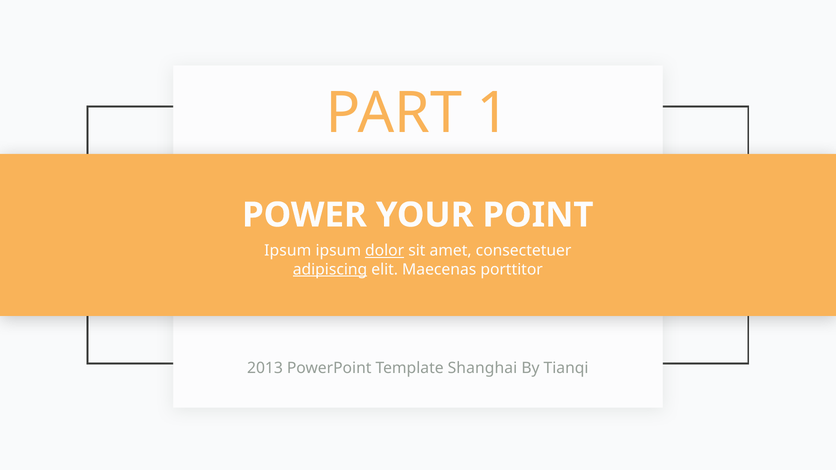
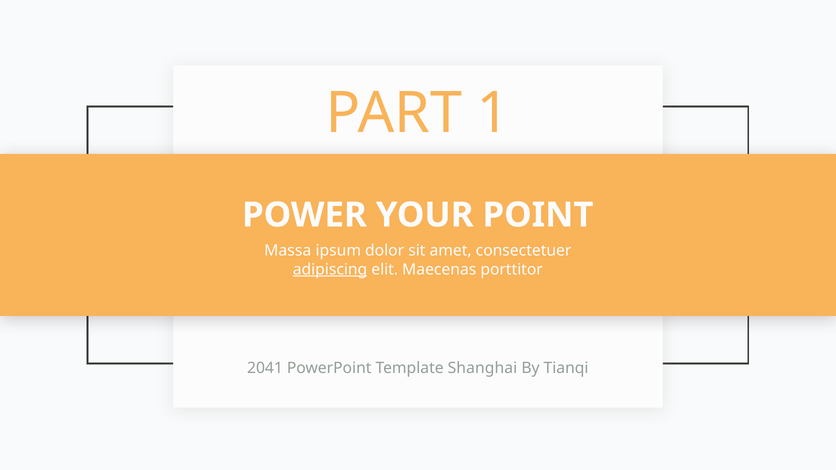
Ipsum at (288, 251): Ipsum -> Massa
dolor underline: present -> none
2013: 2013 -> 2041
